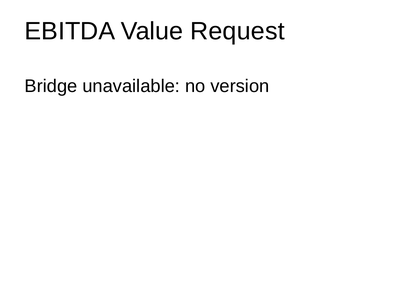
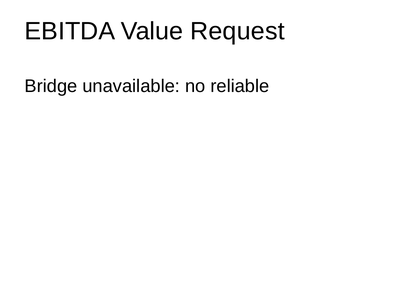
version: version -> reliable
